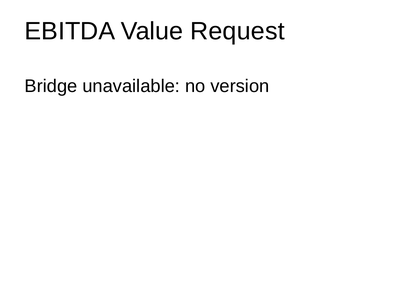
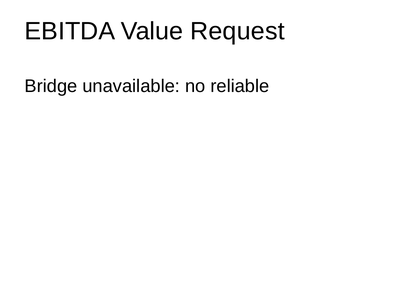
version: version -> reliable
